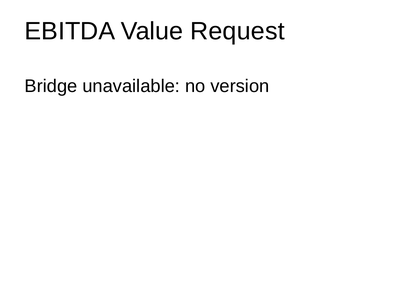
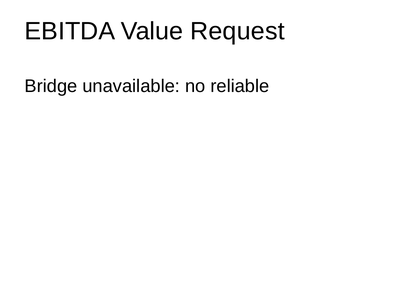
version: version -> reliable
